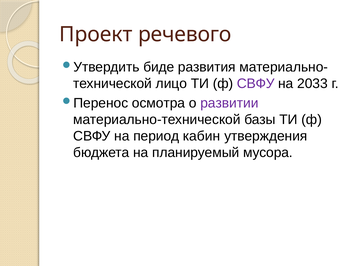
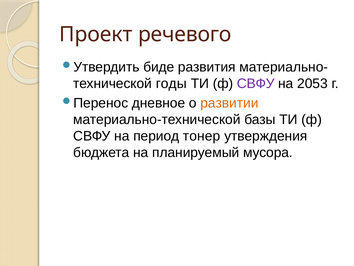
лицо: лицо -> годы
2033: 2033 -> 2053
осмотра: осмотра -> дневное
развитии colour: purple -> orange
кабин: кабин -> тонер
